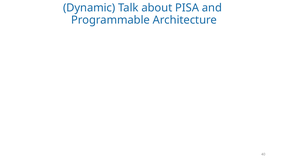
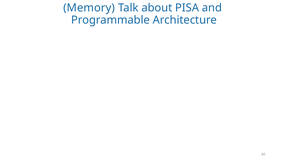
Dynamic: Dynamic -> Memory
